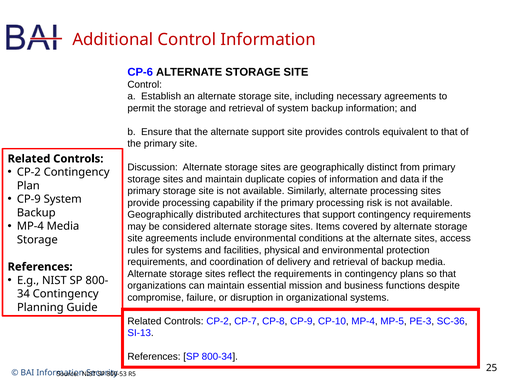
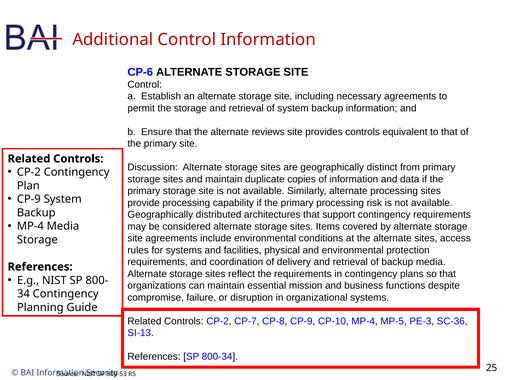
alternate support: support -> reviews
